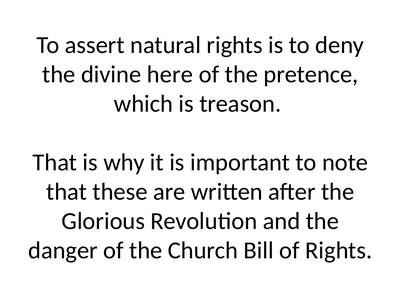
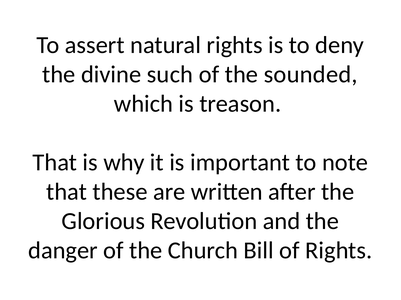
here: here -> such
pretence: pretence -> sounded
